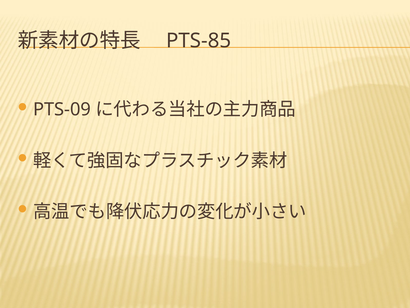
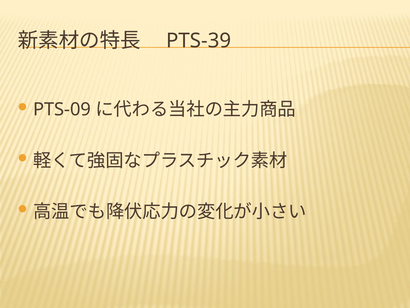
PTS-85: PTS-85 -> PTS-39
